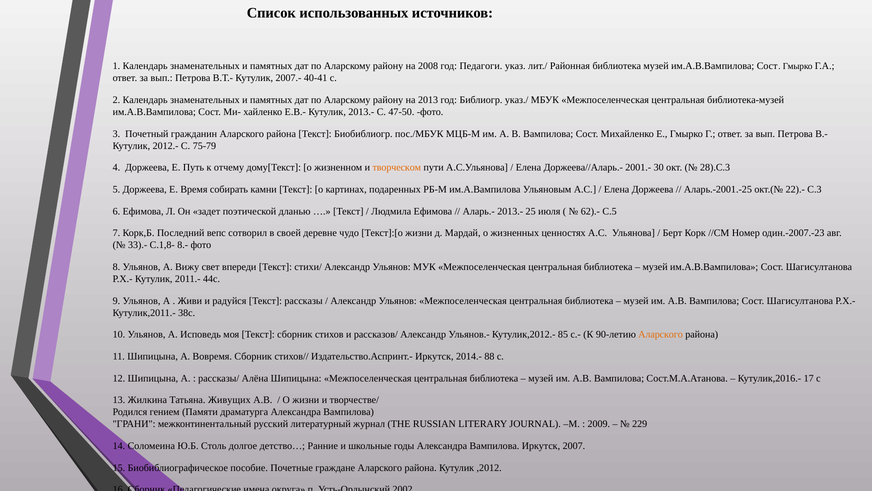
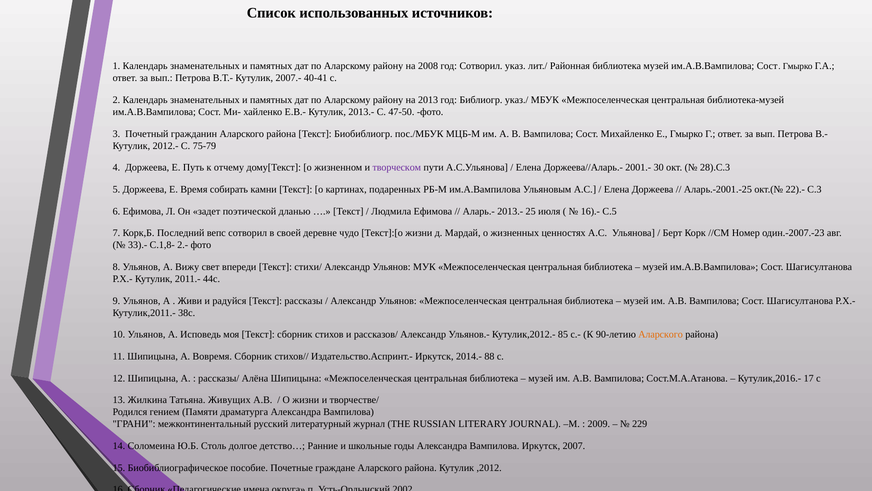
год Педагоги: Педагоги -> Сотворил
творческом colour: orange -> purple
62).-: 62).- -> 16).-
8.-: 8.- -> 2.-
